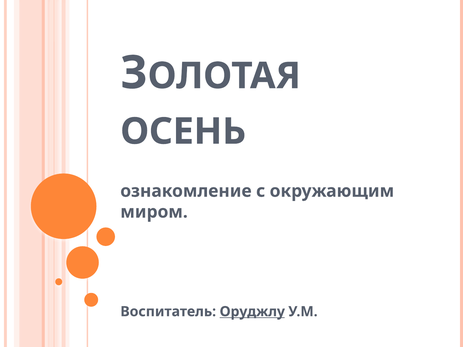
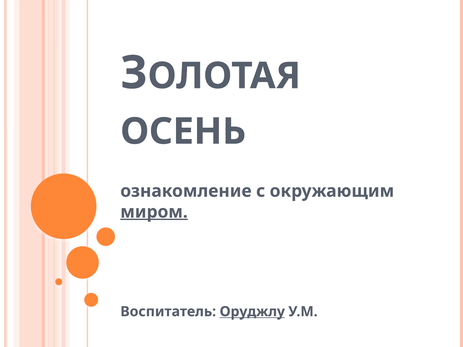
миром underline: none -> present
